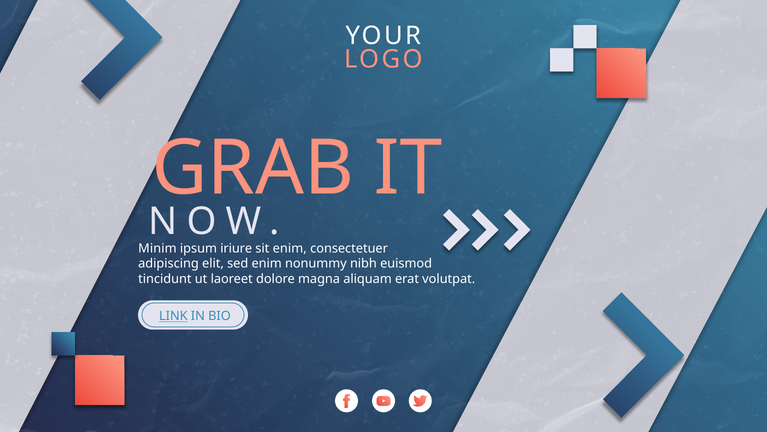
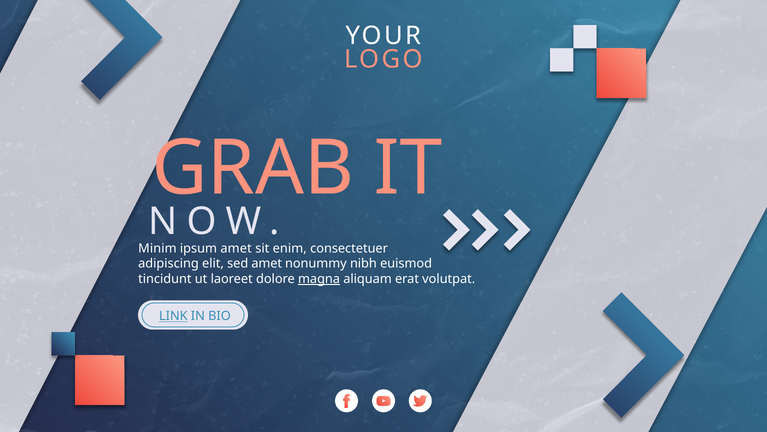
ipsum iriure: iriure -> amet
sed enim: enim -> amet
magna underline: none -> present
